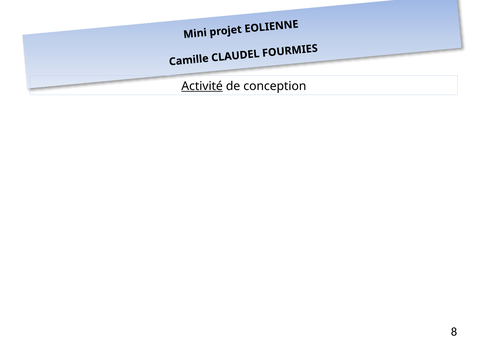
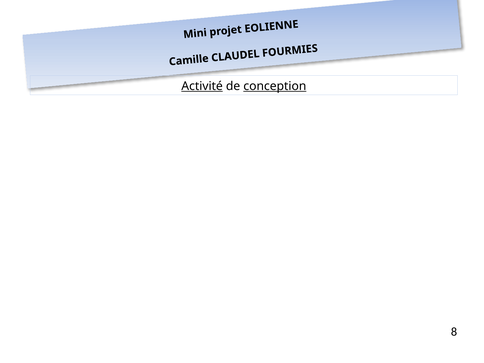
conception underline: none -> present
